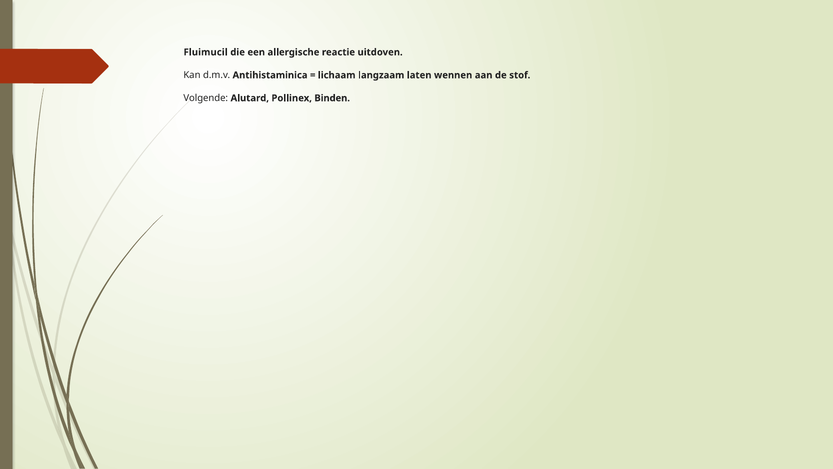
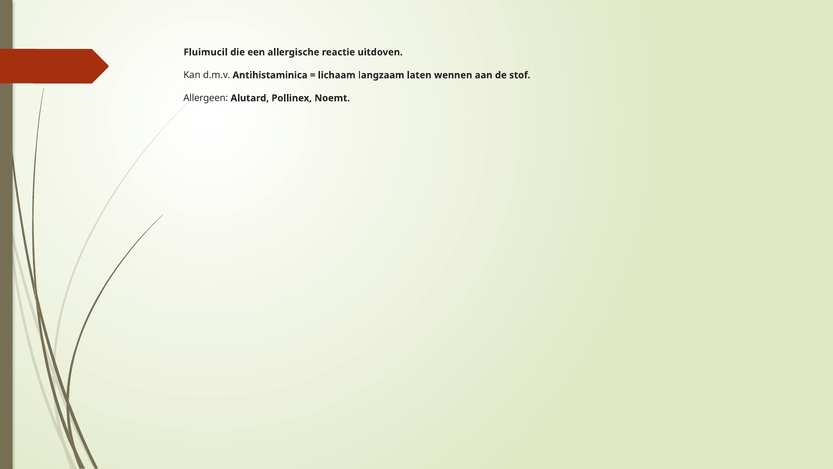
Volgende: Volgende -> Allergeen
Binden: Binden -> Noemt
